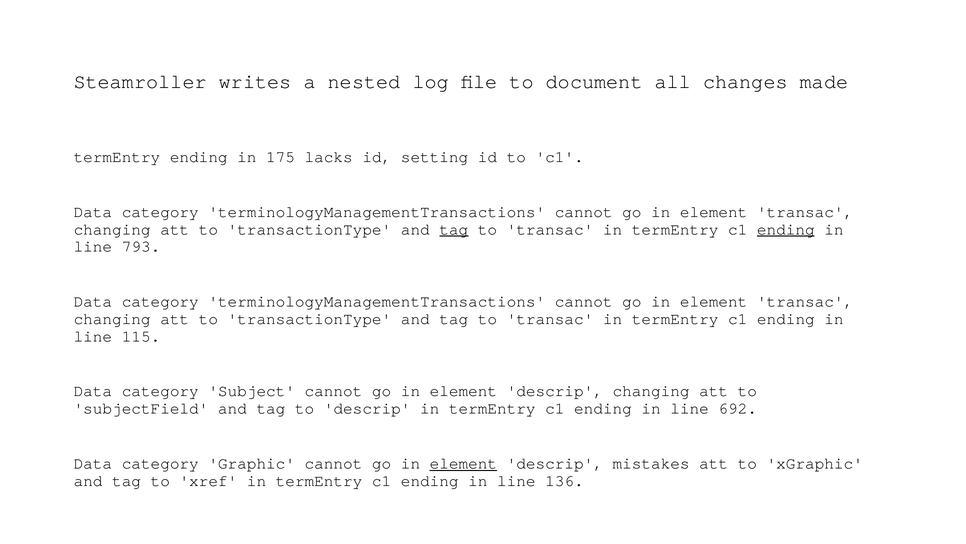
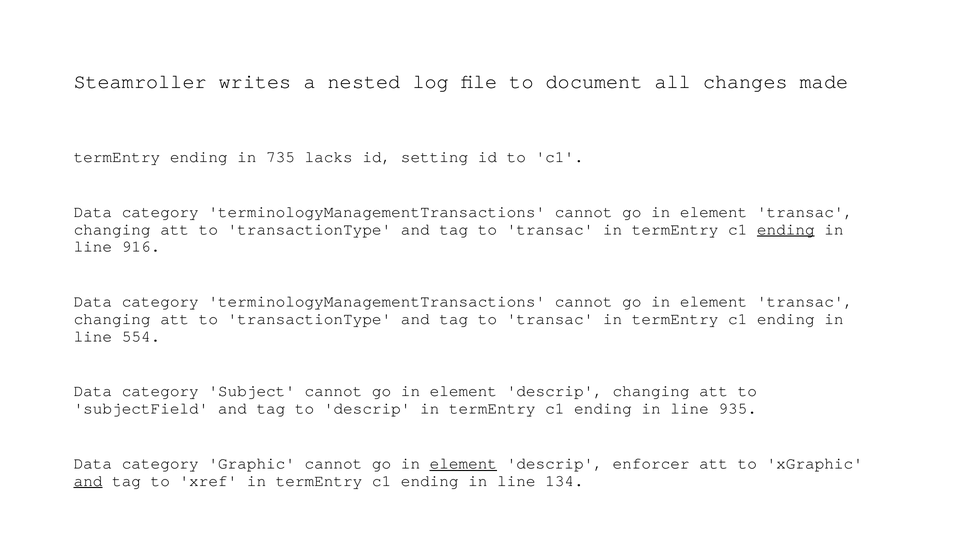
175: 175 -> 735
tag at (454, 229) underline: present -> none
793: 793 -> 916
115: 115 -> 554
692: 692 -> 935
mistakes: mistakes -> enforcer
and at (88, 480) underline: none -> present
136: 136 -> 134
